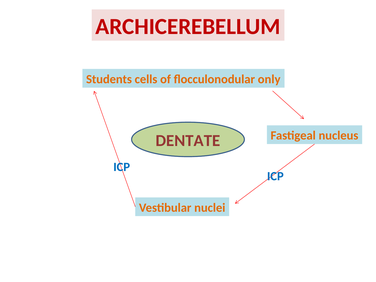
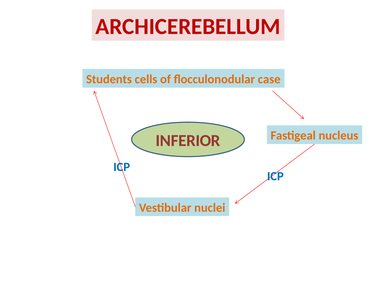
only: only -> case
DENTATE: DENTATE -> INFERIOR
